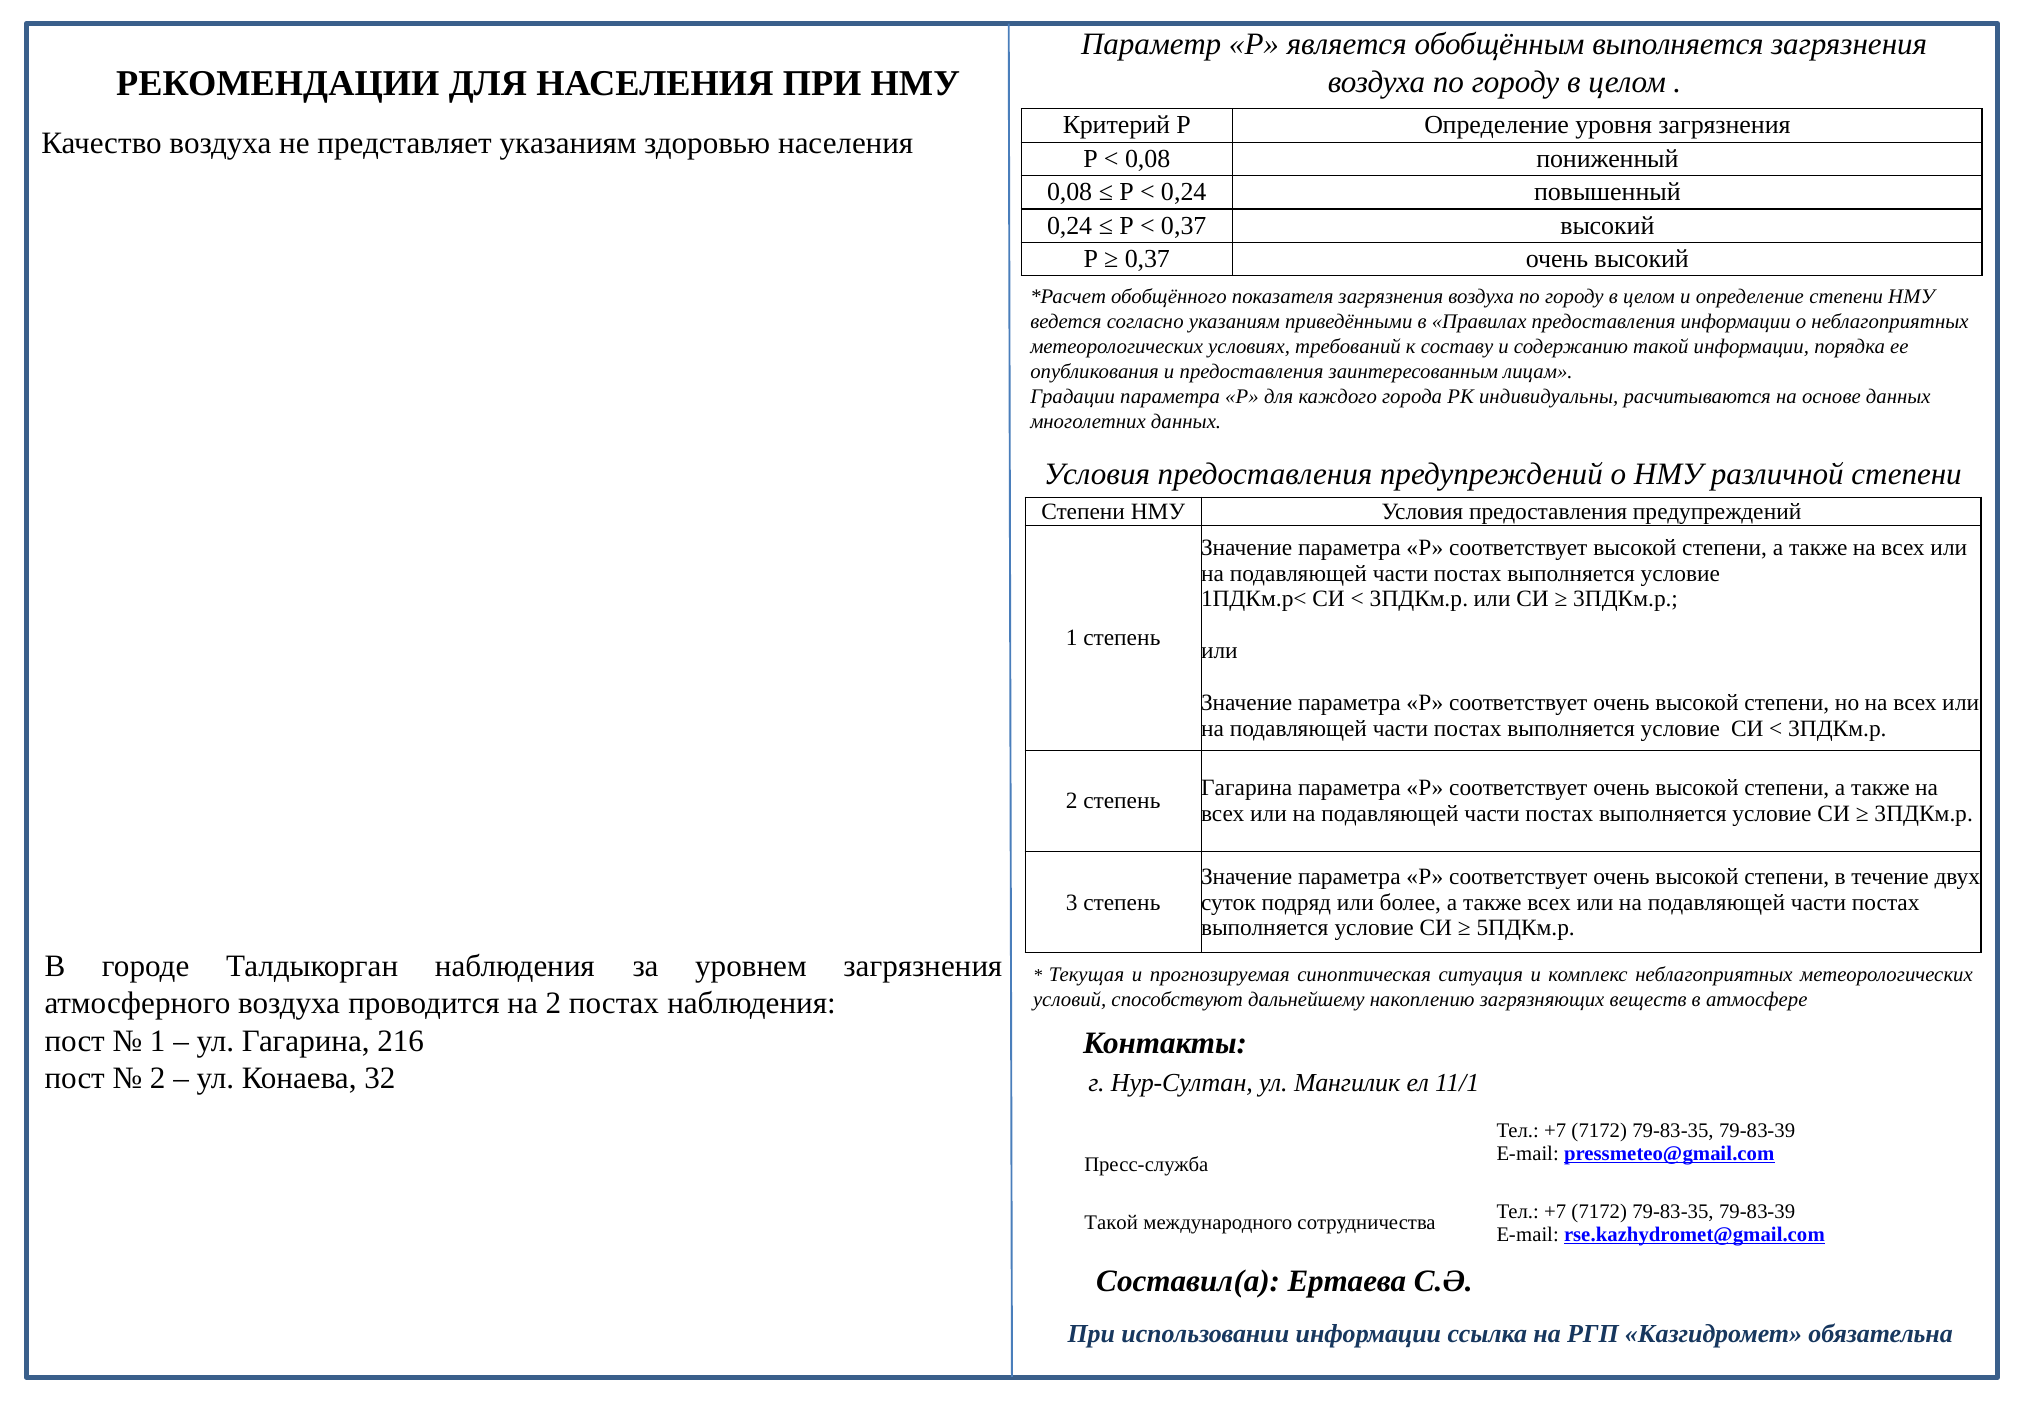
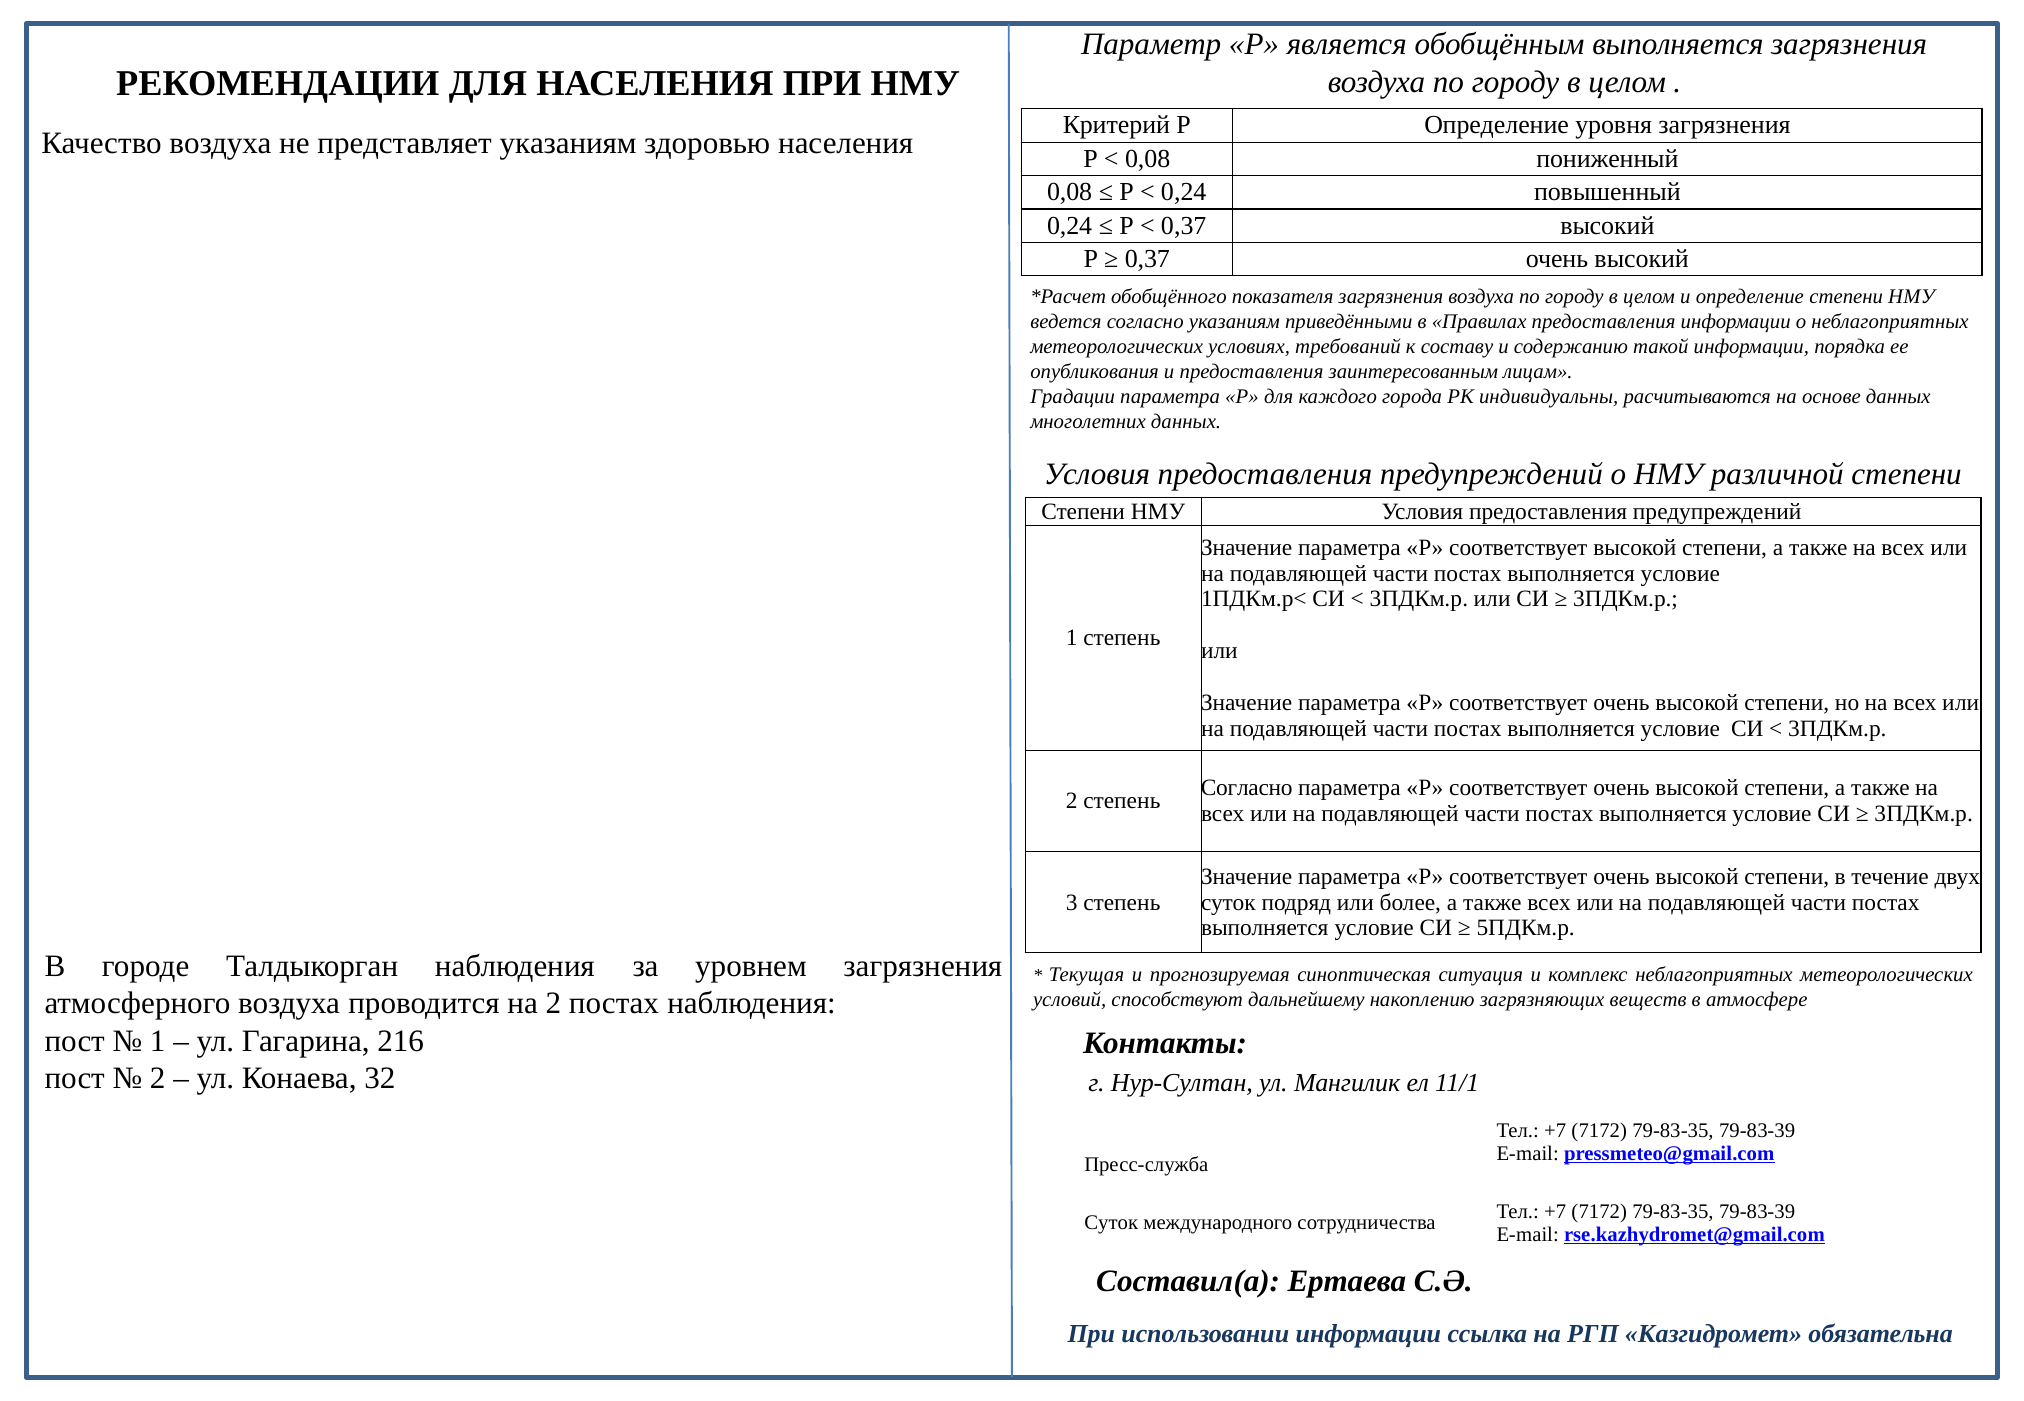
Гагарина at (1247, 788): Гагарина -> Согласно
Такой at (1111, 1223): Такой -> Суток
